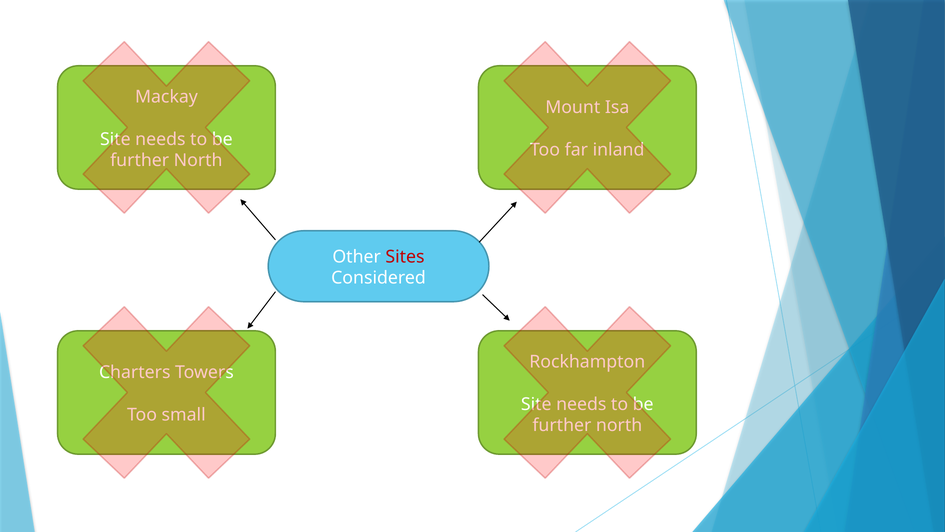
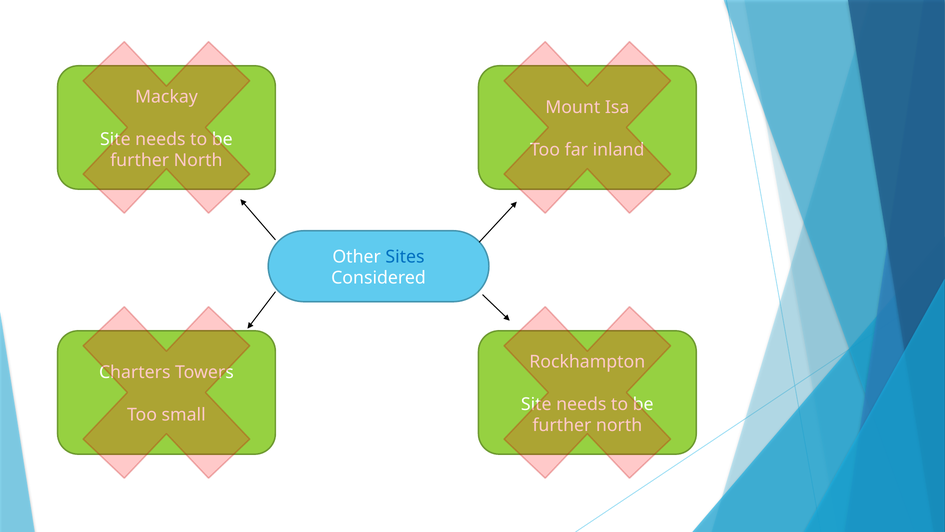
Sites colour: red -> blue
